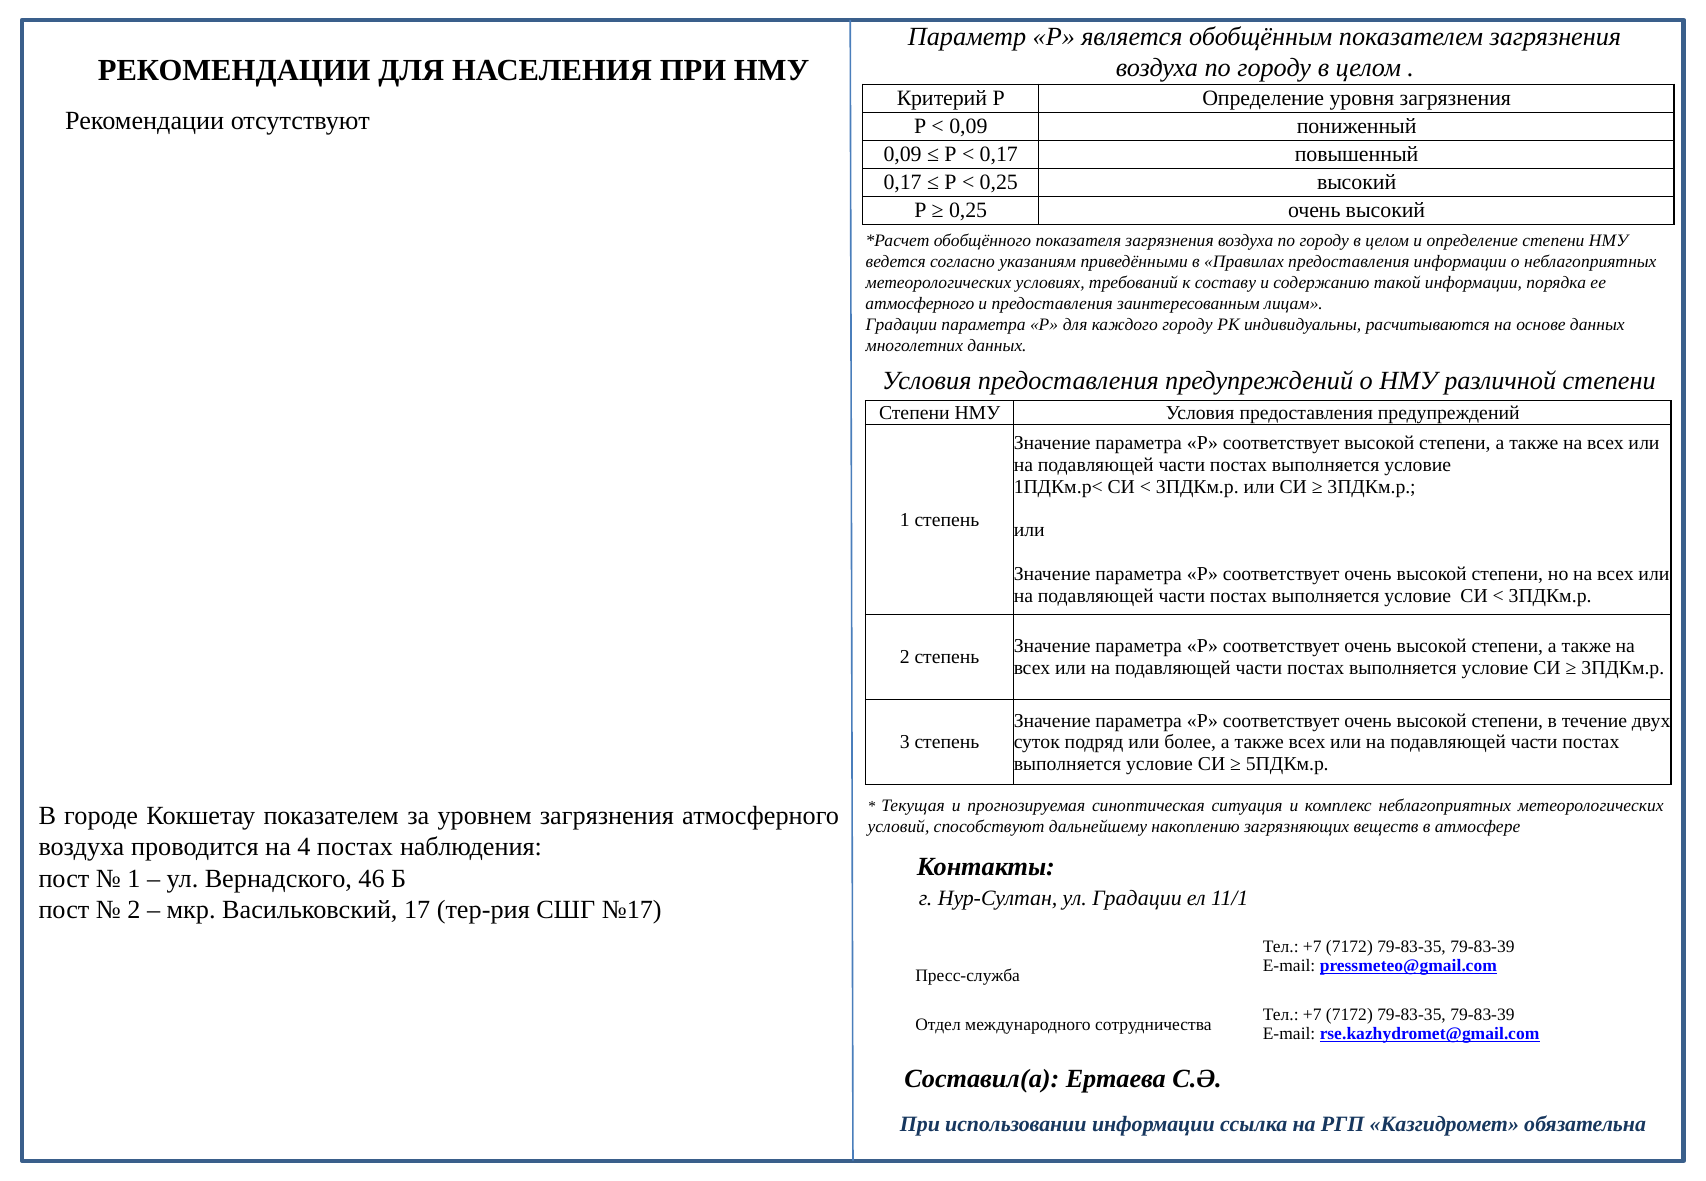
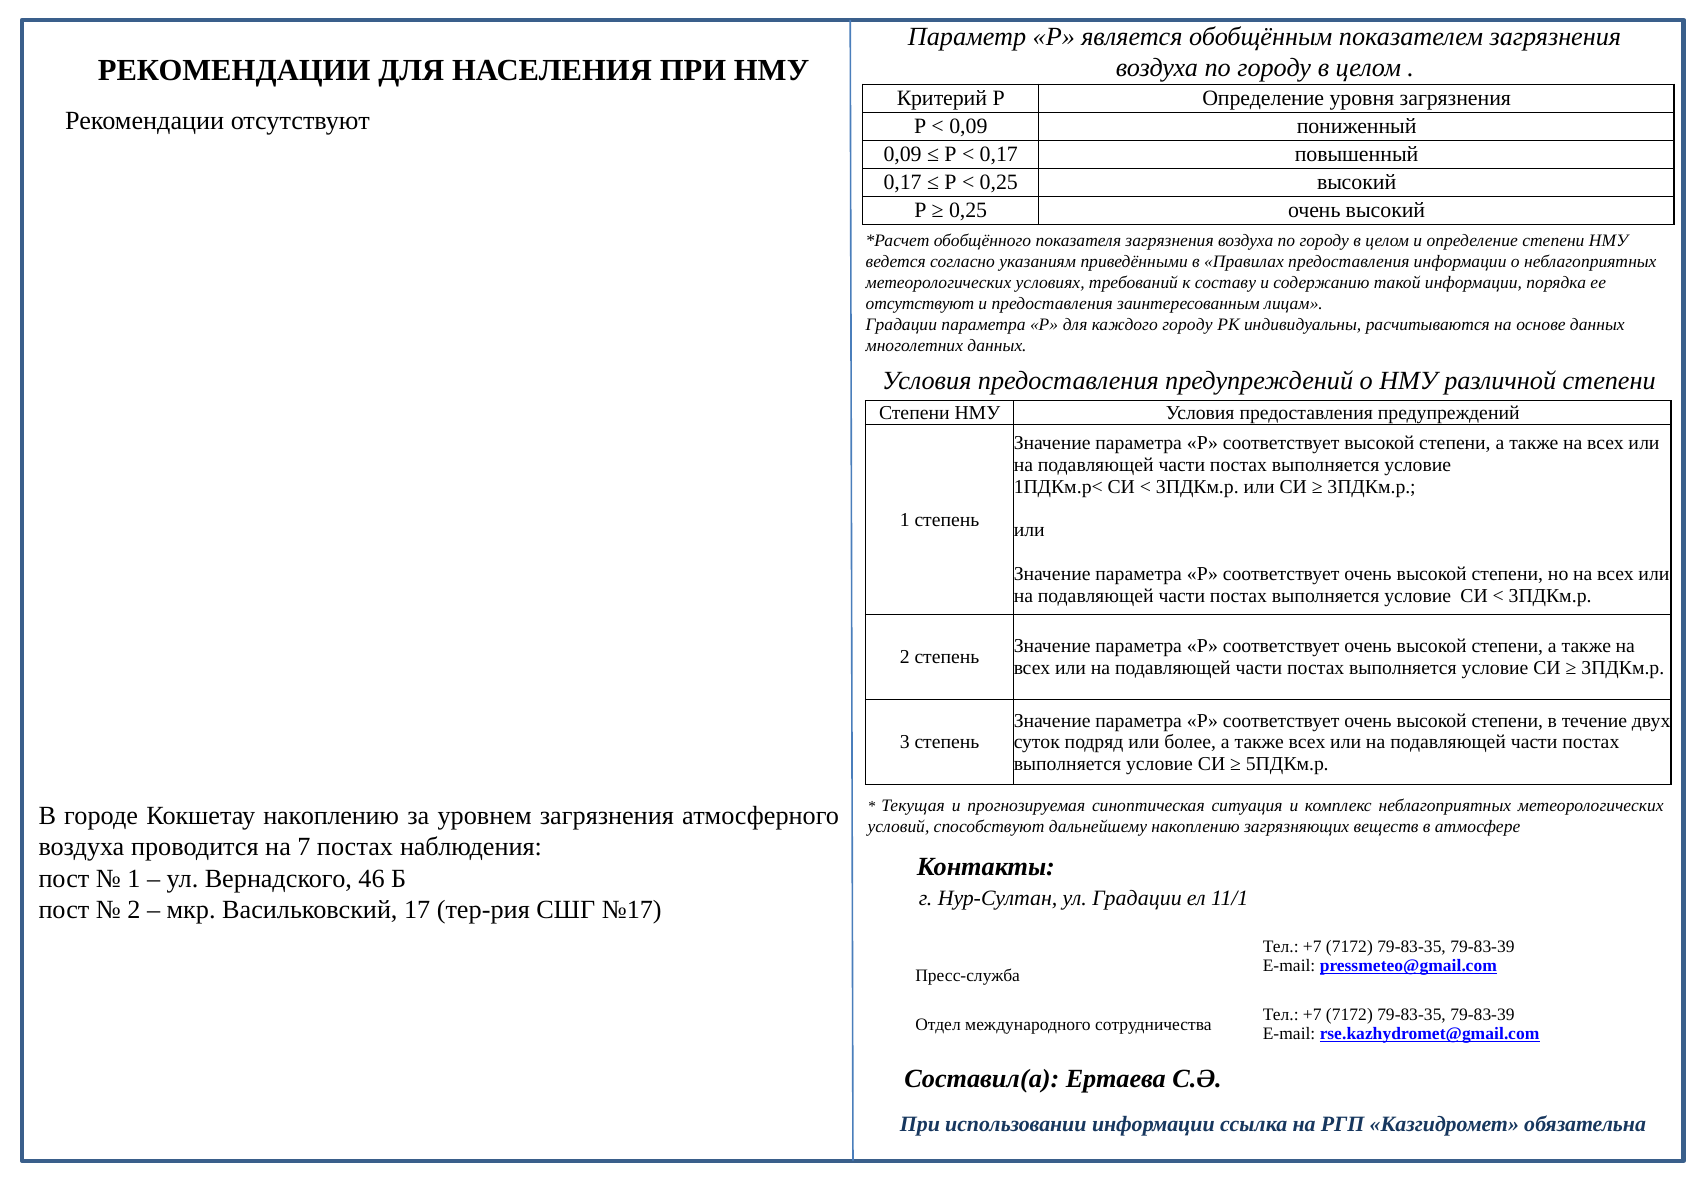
атмосферного at (920, 304): атмосферного -> отсутствуют
Кокшетау показателем: показателем -> накоплению
4: 4 -> 7
